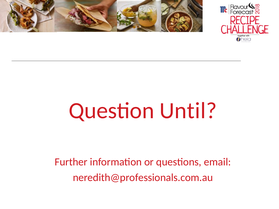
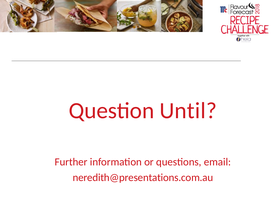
neredith@professionals.com.au: neredith@professionals.com.au -> neredith@presentations.com.au
